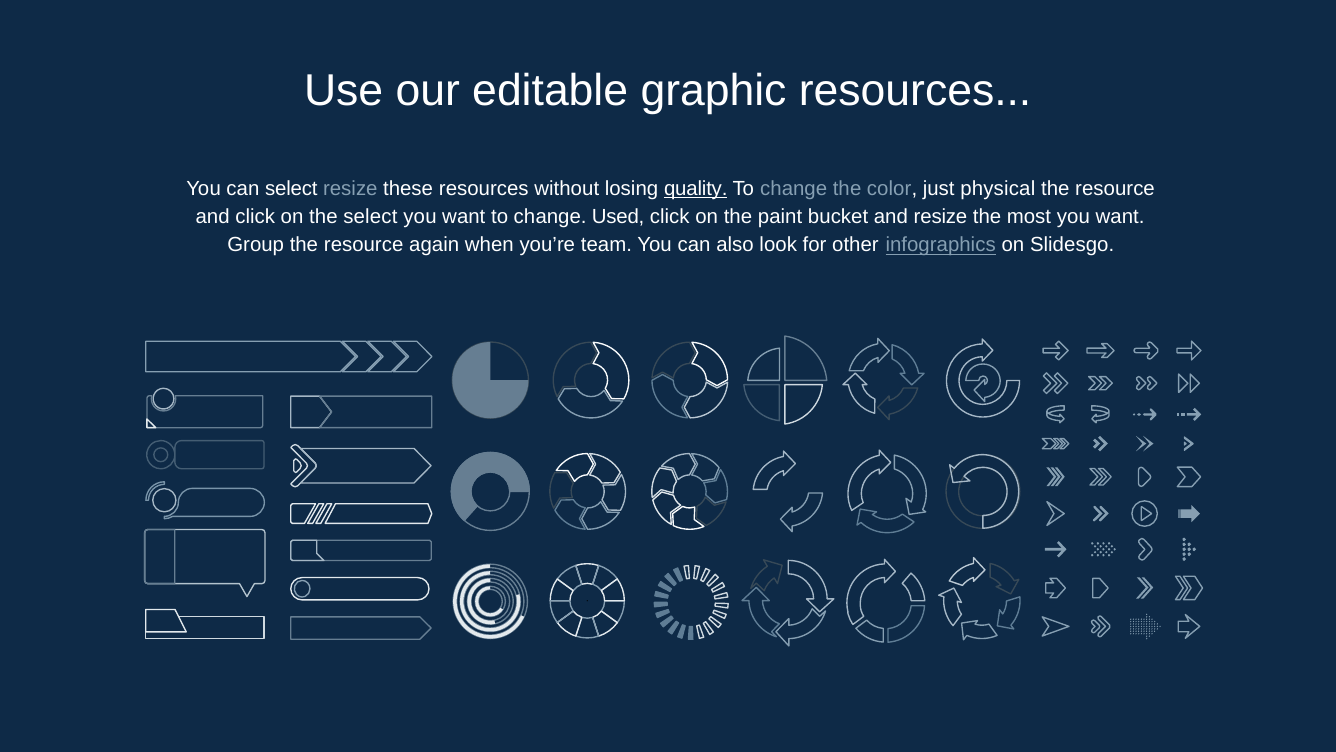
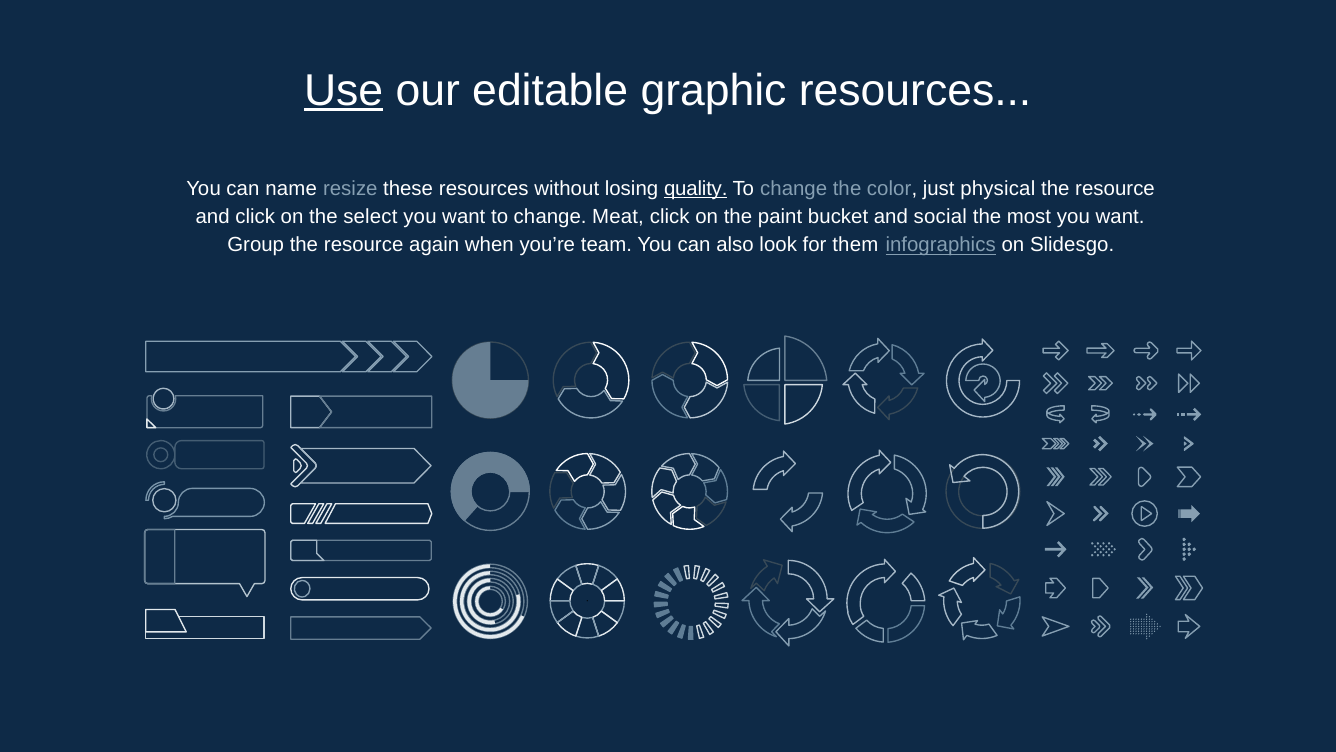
Use underline: none -> present
can select: select -> name
Used: Used -> Meat
and resize: resize -> social
other: other -> them
